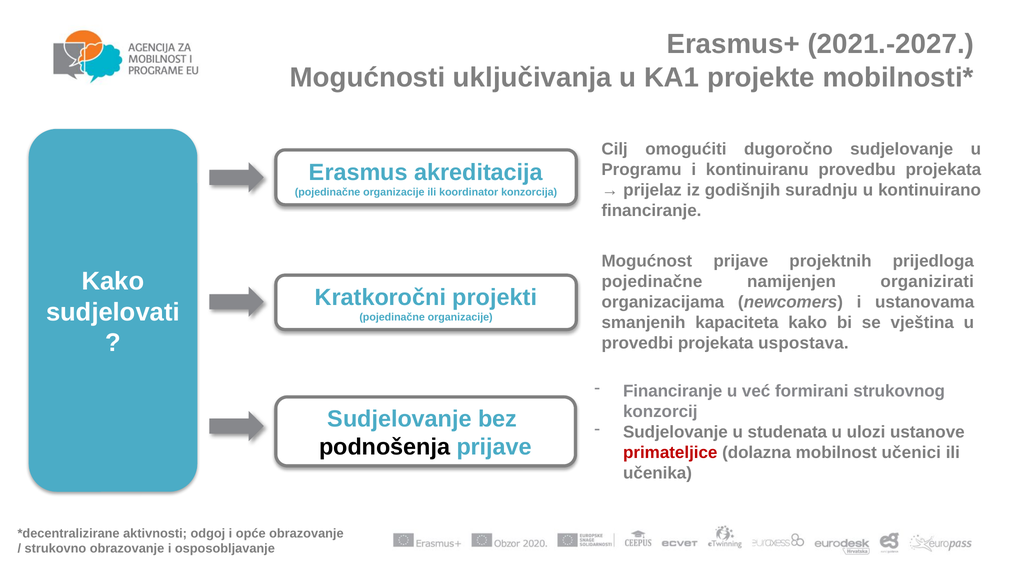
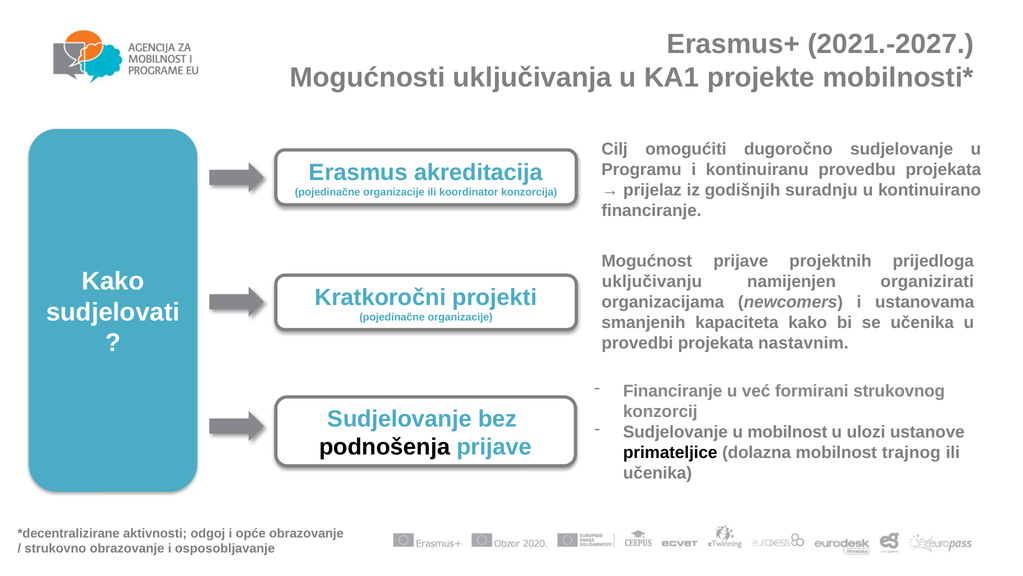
pojedinačne at (652, 282): pojedinačne -> uključivanju
se vještina: vještina -> učenika
uspostava: uspostava -> nastavnim
u studenata: studenata -> mobilnost
primateljice colour: red -> black
učenici: učenici -> trajnog
